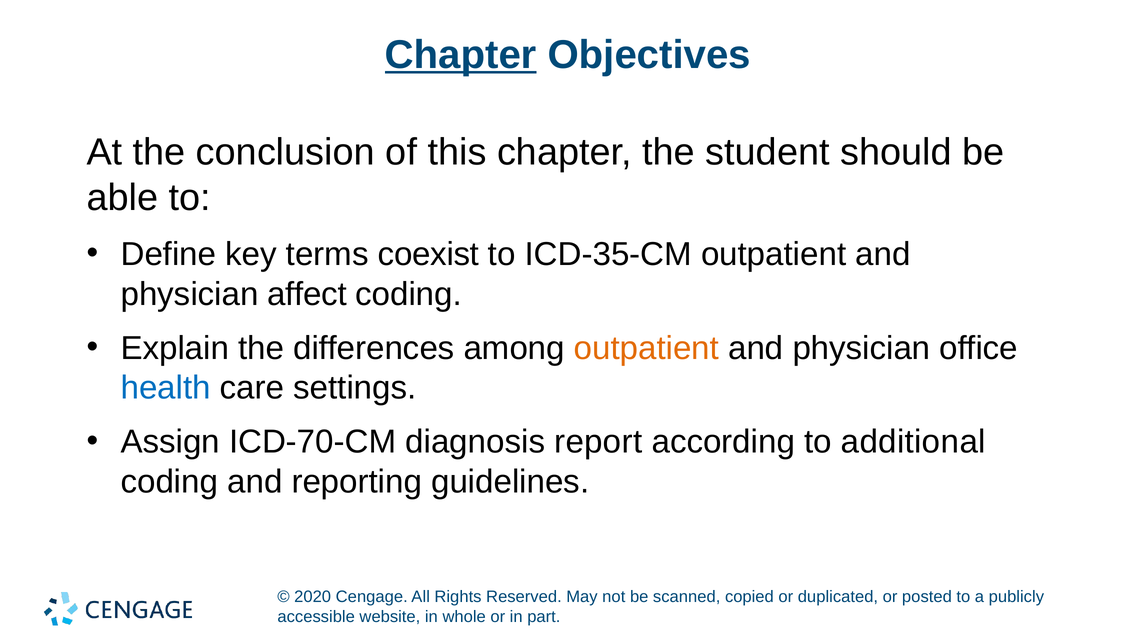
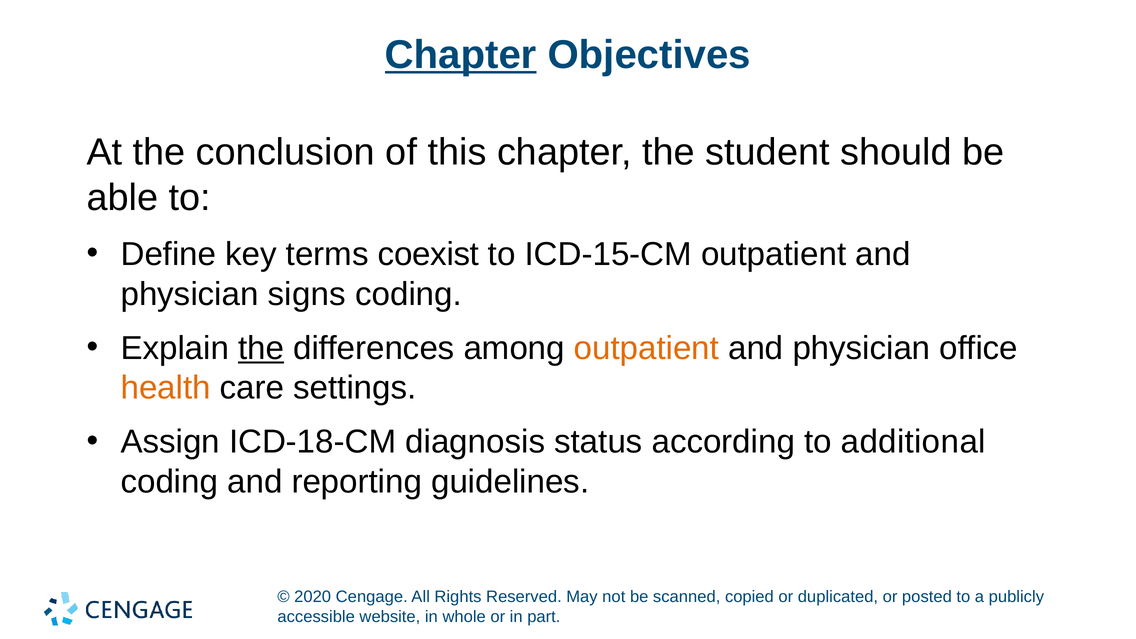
ICD-35-CM: ICD-35-CM -> ICD-15-CM
affect: affect -> signs
the at (261, 348) underline: none -> present
health colour: blue -> orange
ICD-70-CM: ICD-70-CM -> ICD-18-CM
report: report -> status
